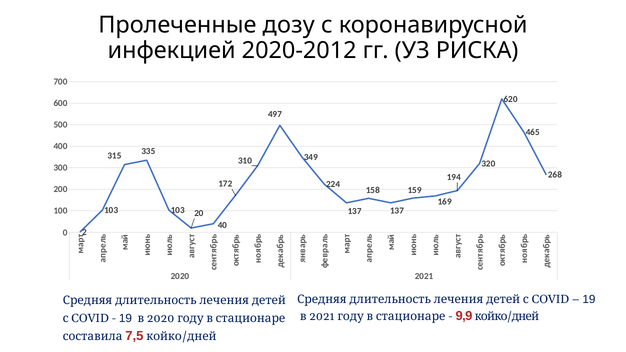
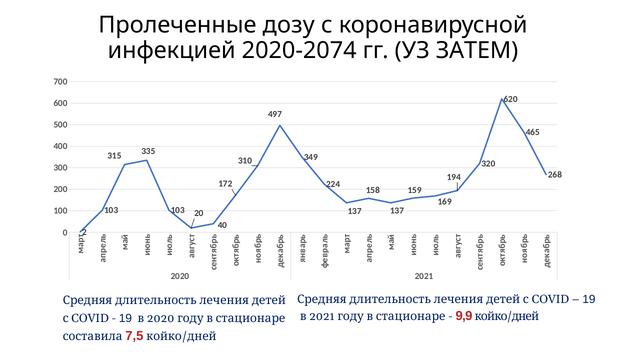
2020-2012: 2020-2012 -> 2020-2074
РИСКА: РИСКА -> ЗАТЕМ
